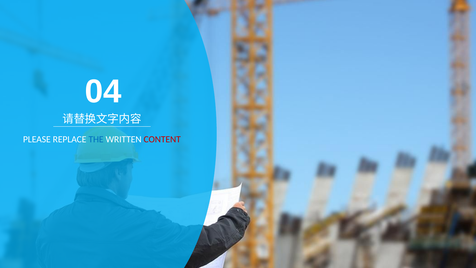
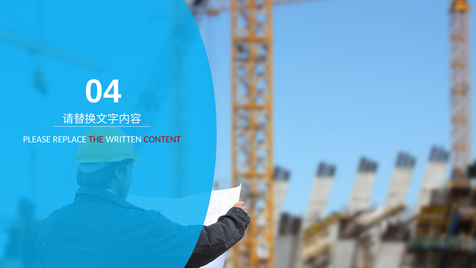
THE colour: blue -> red
